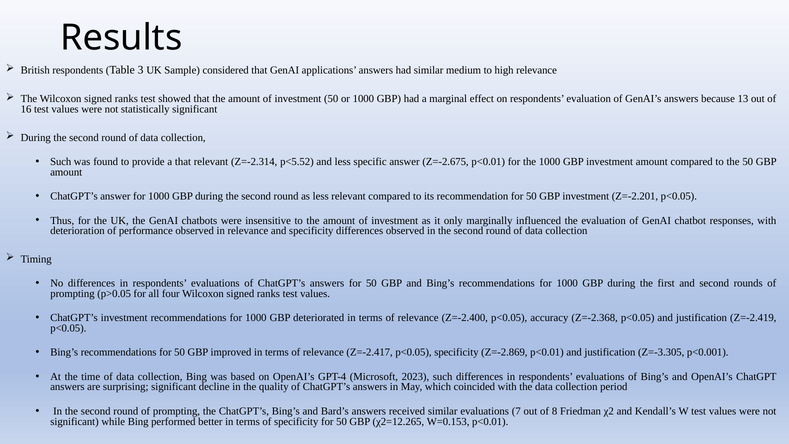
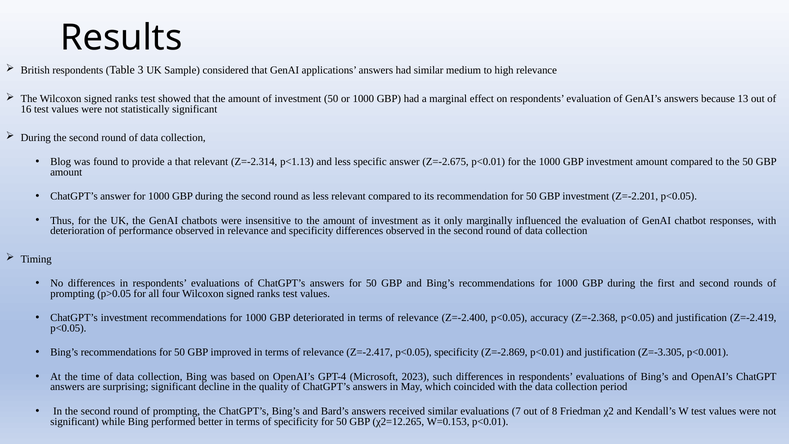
Such at (61, 162): Such -> Blog
p<5.52: p<5.52 -> p<1.13
